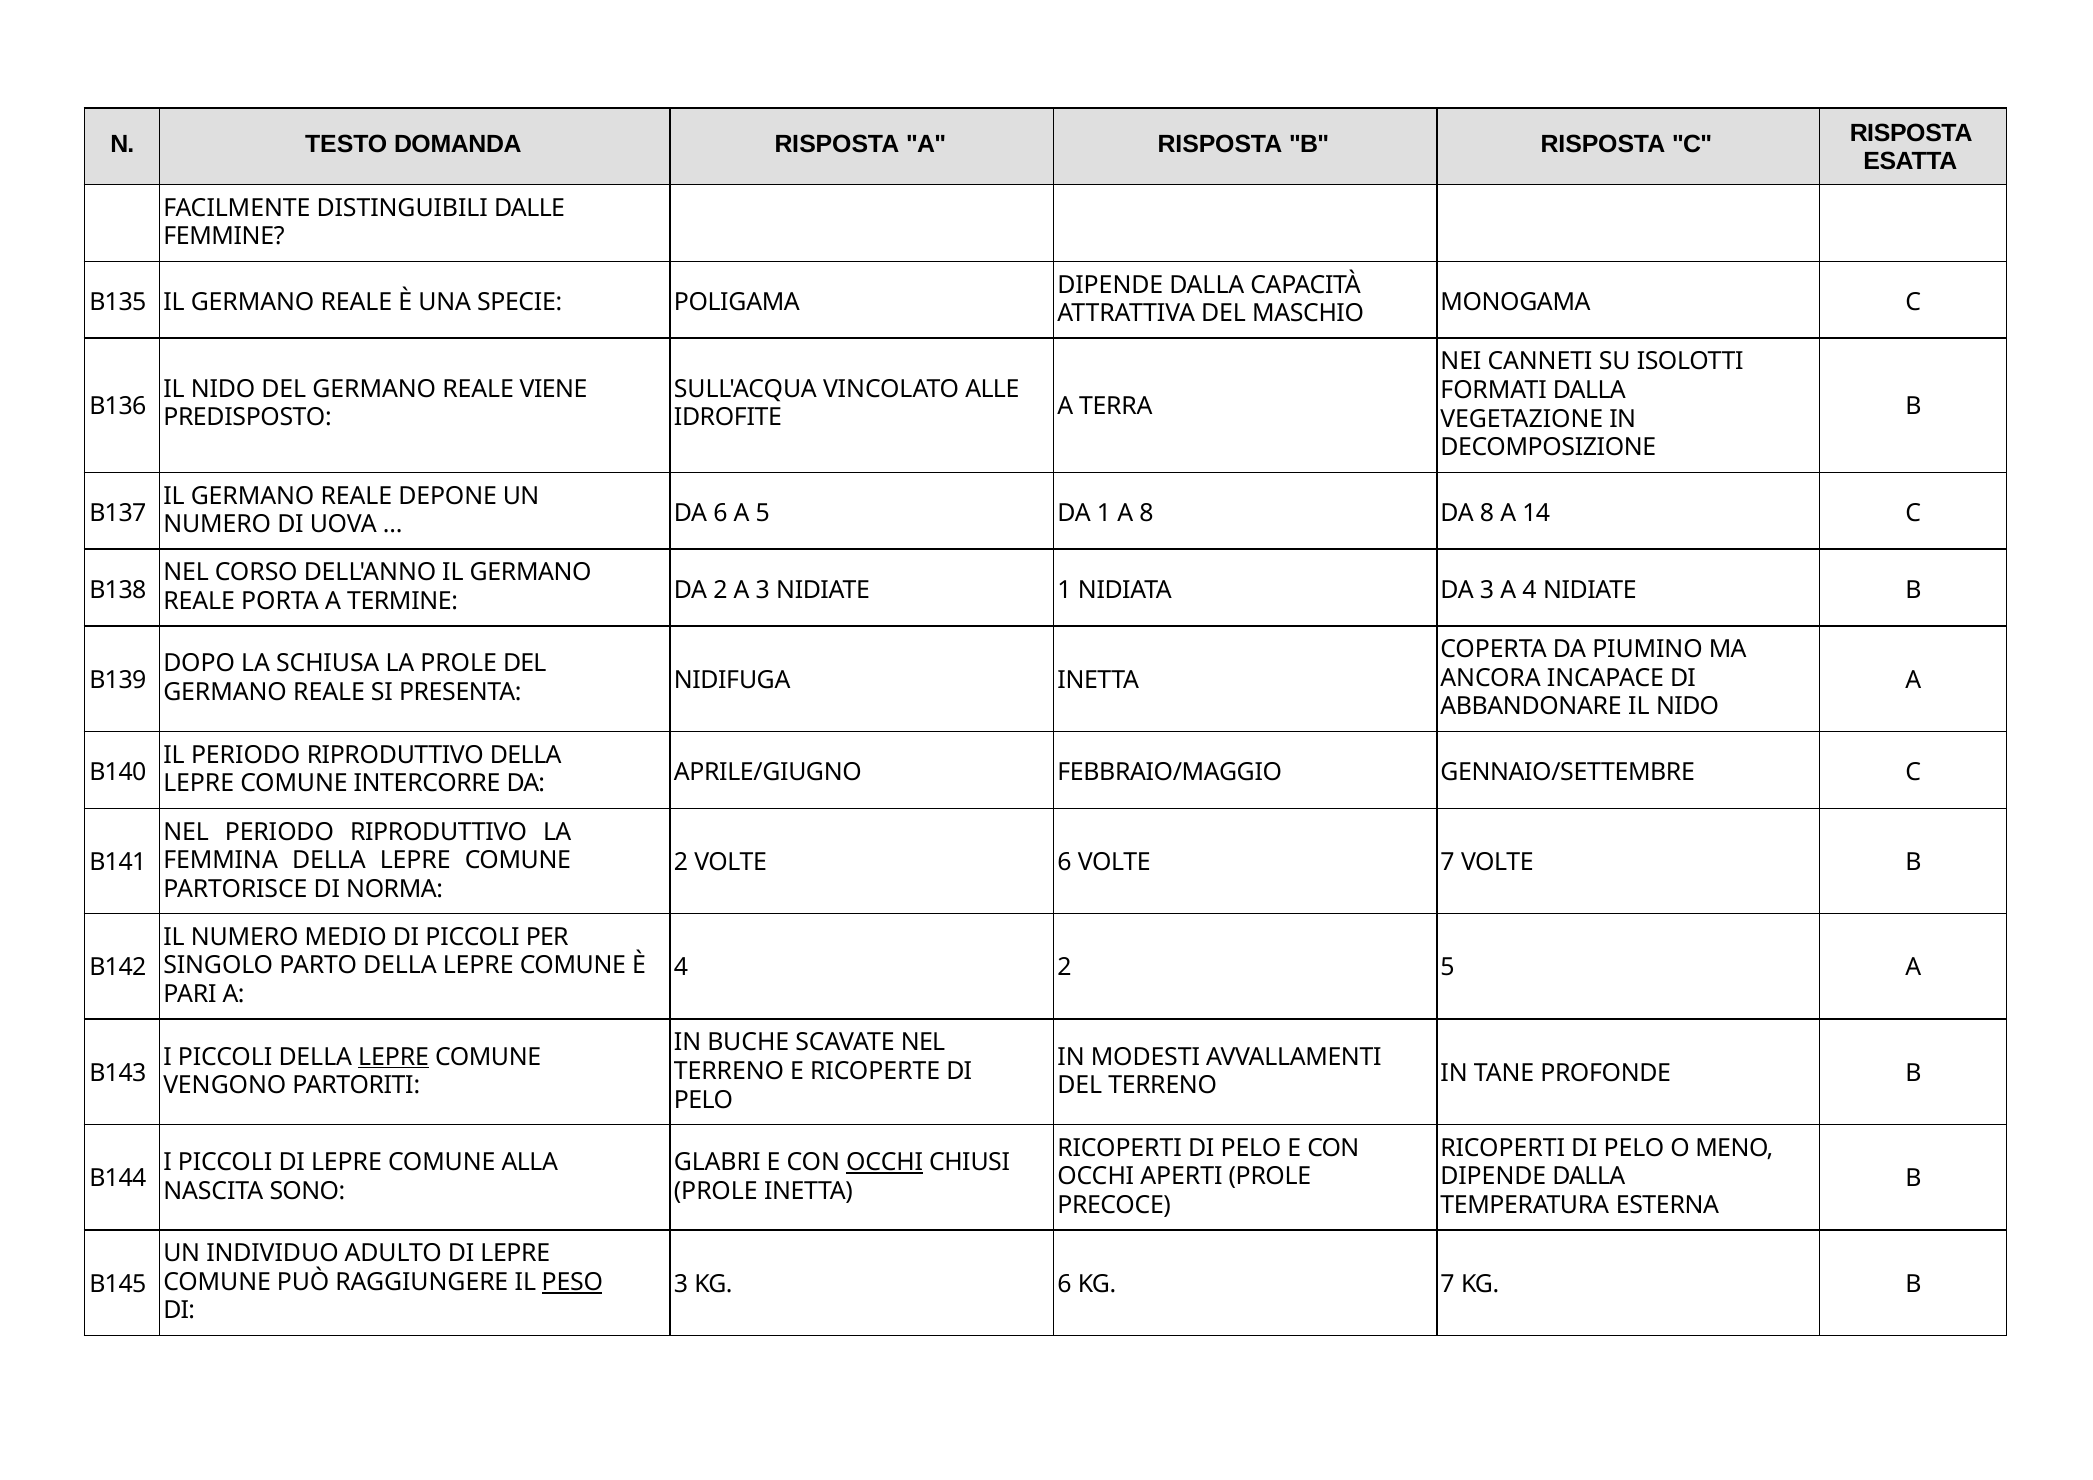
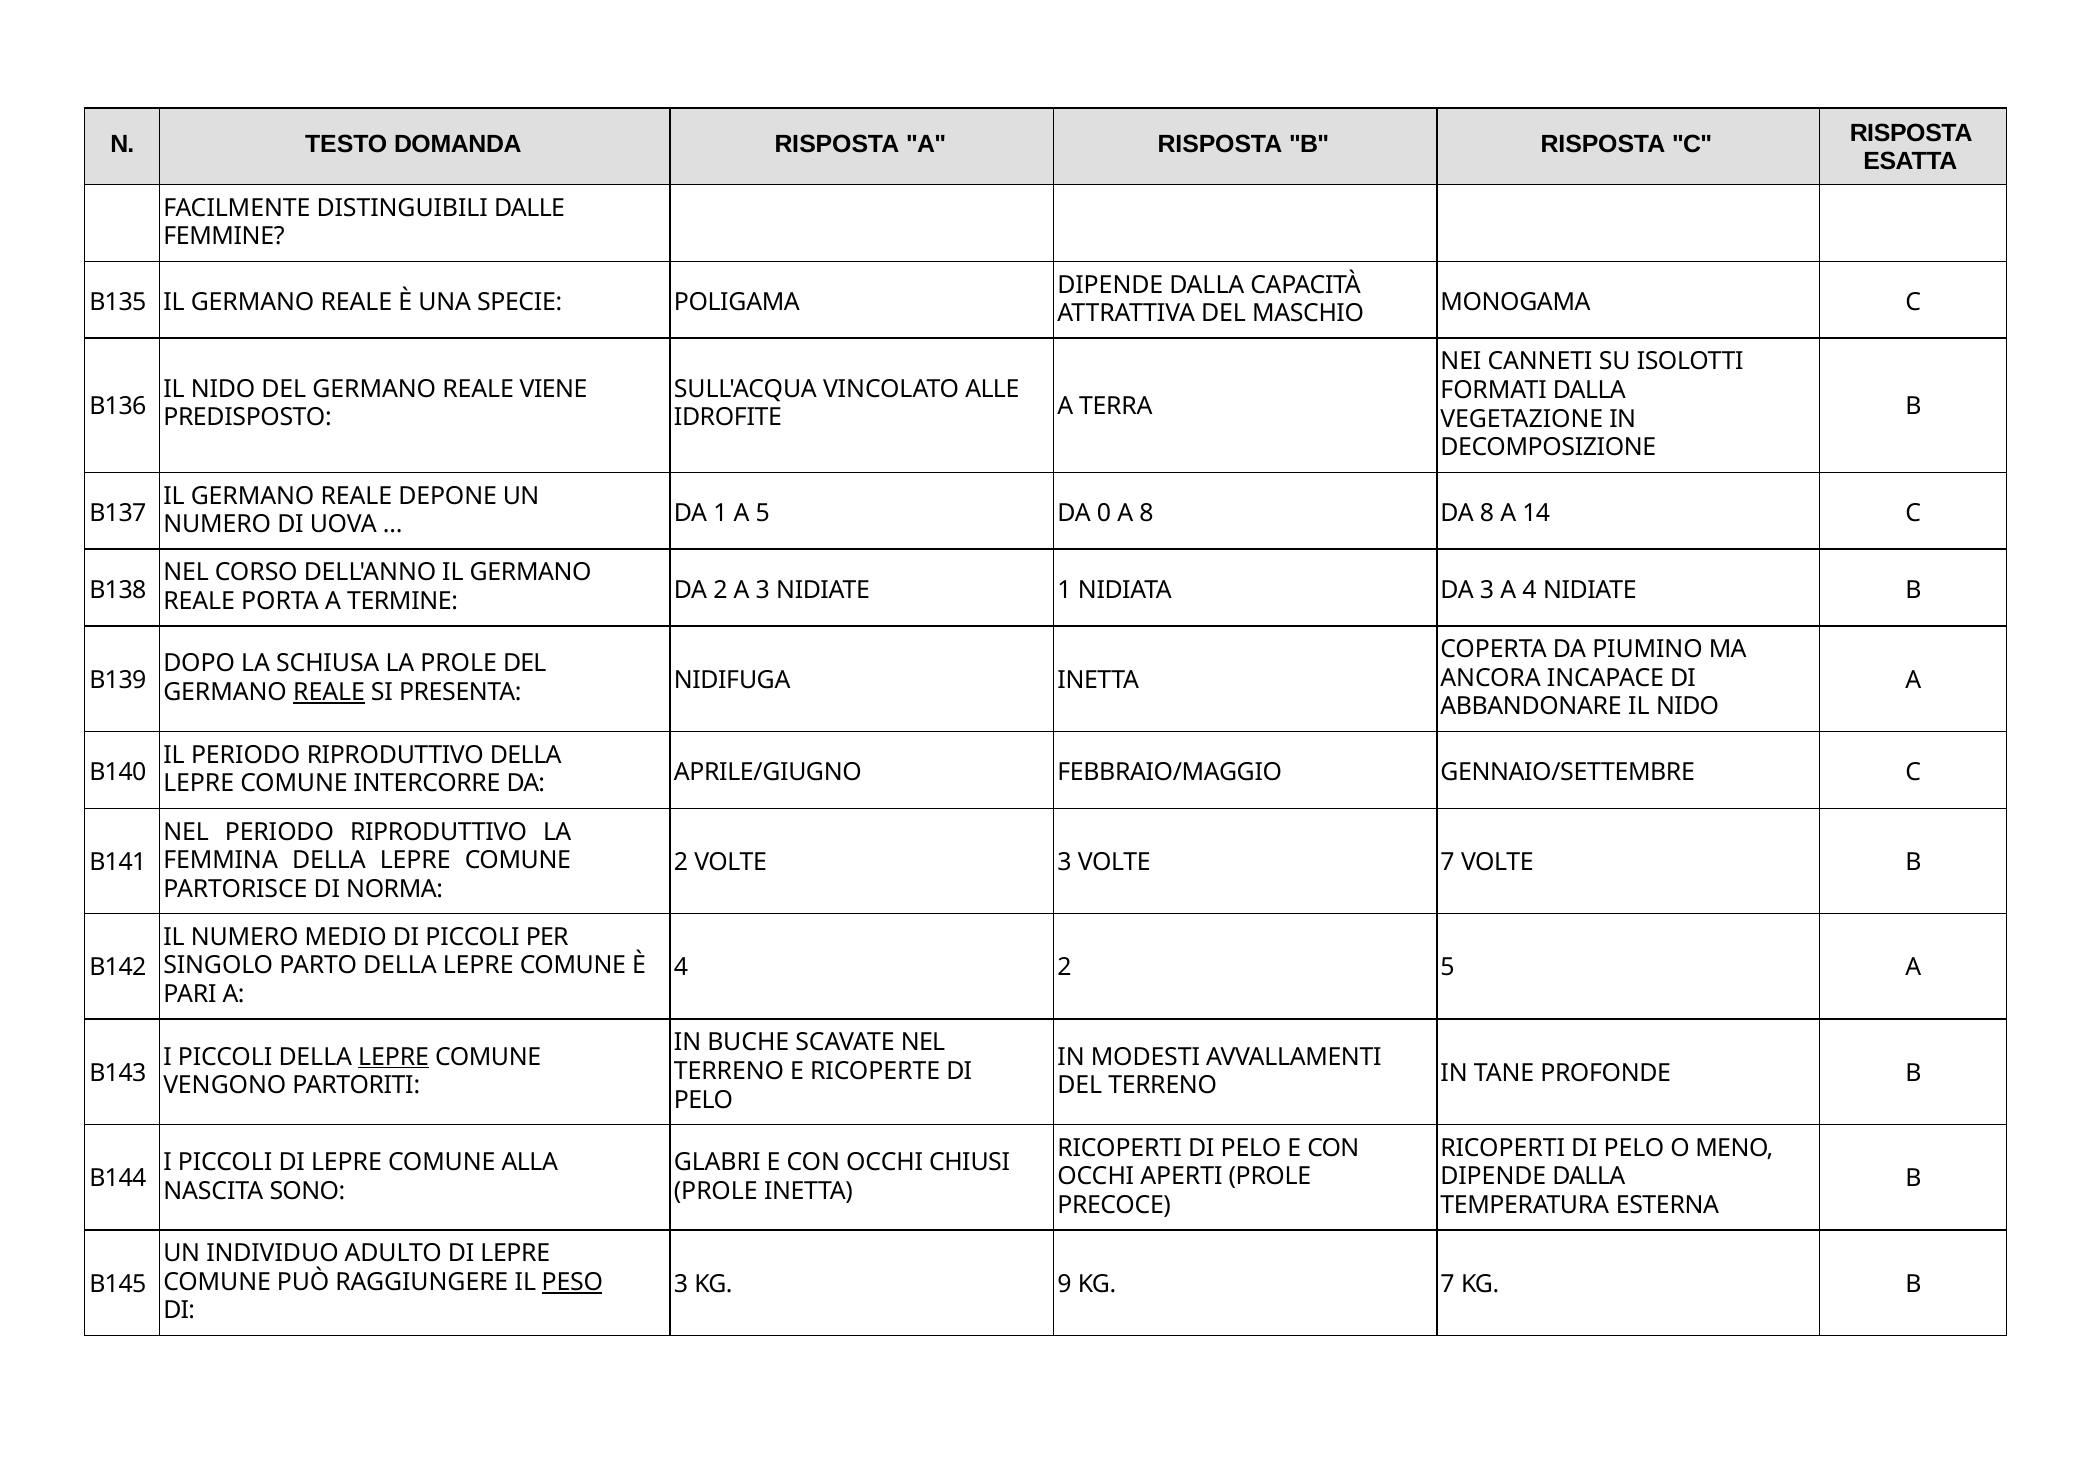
DA 6: 6 -> 1
DA 1: 1 -> 0
REALE at (329, 692) underline: none -> present
VOLTE 6: 6 -> 3
OCCHI at (885, 1163) underline: present -> none
KG 6: 6 -> 9
